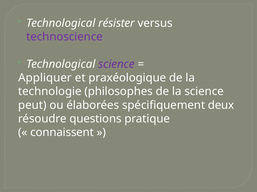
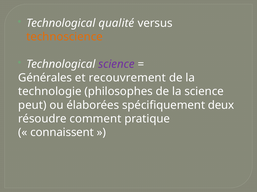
résister: résister -> qualité
technoscience colour: purple -> orange
Appliquer: Appliquer -> Générales
praxéologique: praxéologique -> recouvrement
questions: questions -> comment
